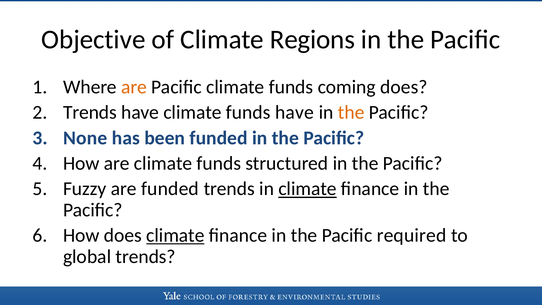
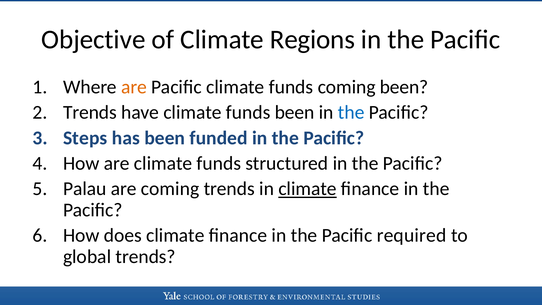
coming does: does -> been
funds have: have -> been
the at (351, 112) colour: orange -> blue
None: None -> Steps
Fuzzy: Fuzzy -> Palau
are funded: funded -> coming
climate at (175, 235) underline: present -> none
